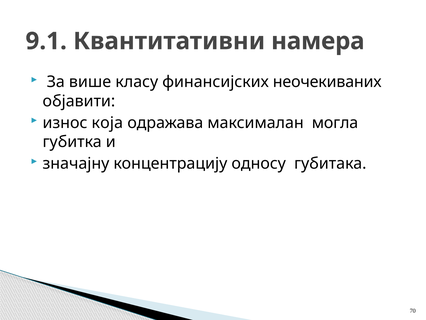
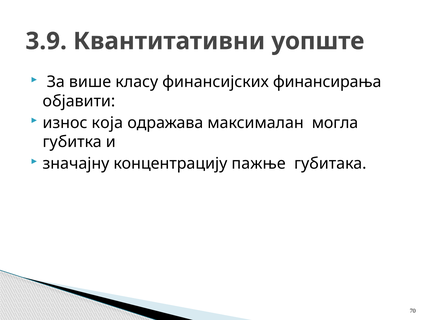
9.1: 9.1 -> 3.9
намера: намера -> уопште
неочекиваних: неочекиваних -> финансирања
односу: односу -> пажње
